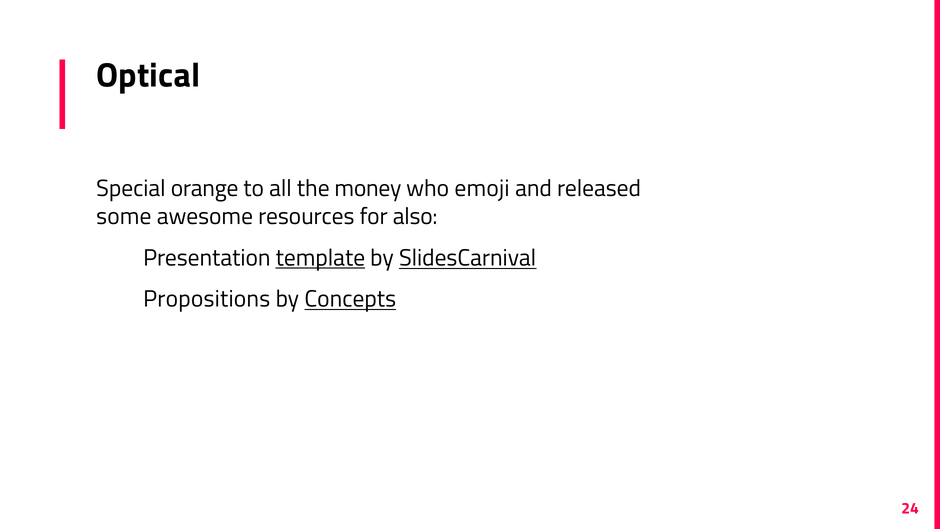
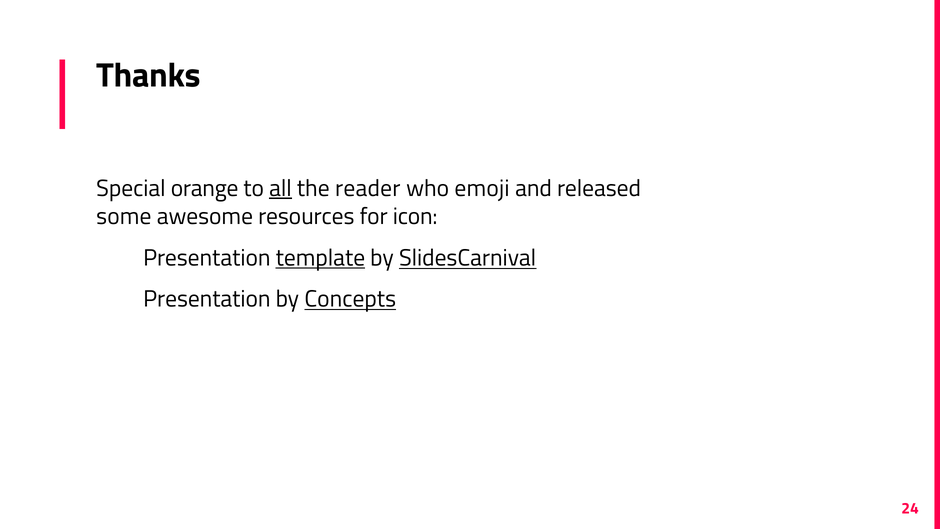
Optical: Optical -> Thanks
all underline: none -> present
money: money -> reader
also: also -> icon
Propositions at (207, 299): Propositions -> Presentation
